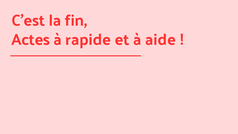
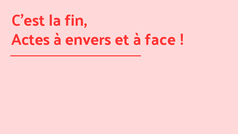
rapide: rapide -> envers
aide: aide -> face
